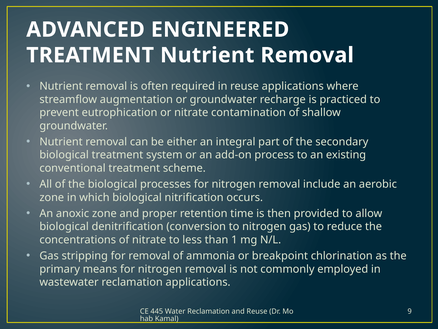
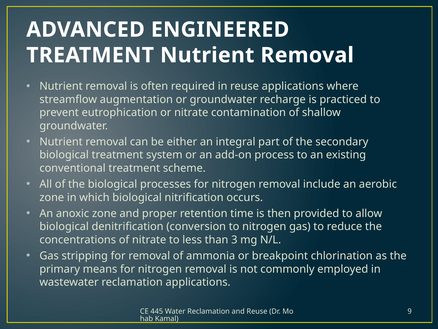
1: 1 -> 3
